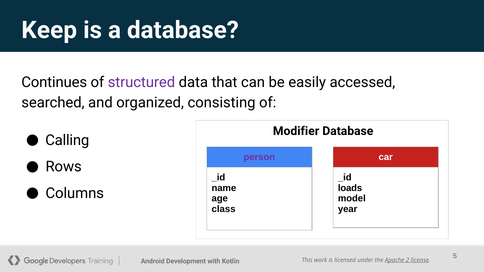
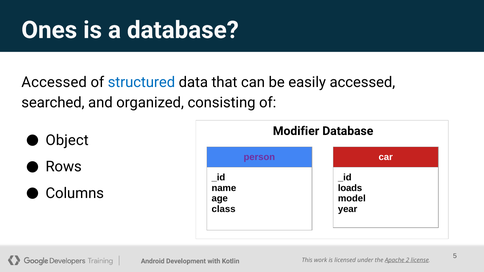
Keep: Keep -> Ones
Continues at (54, 82): Continues -> Accessed
structured colour: purple -> blue
Calling: Calling -> Object
